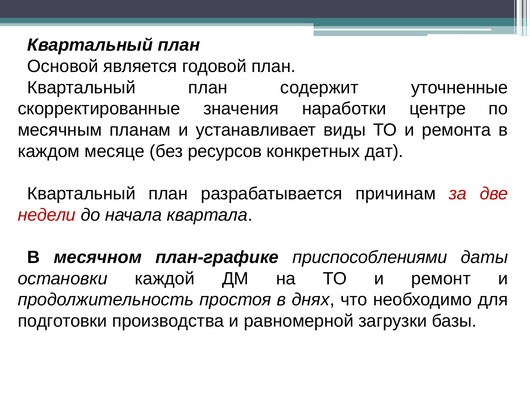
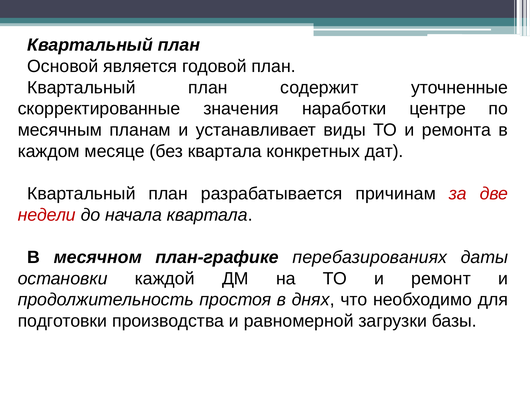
без ресурсов: ресурсов -> квартала
приспособлениями: приспособлениями -> перебазированиях
